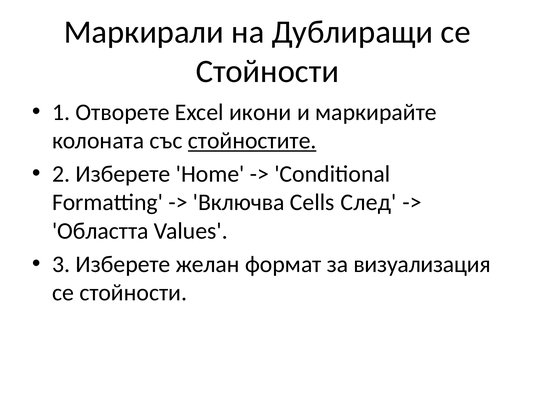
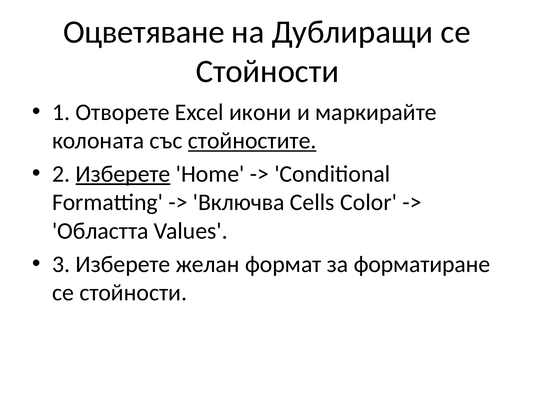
Маркирали: Маркирали -> Оцветяване
Изберете at (123, 174) underline: none -> present
След: След -> Color
визуализация: визуализация -> форматиране
